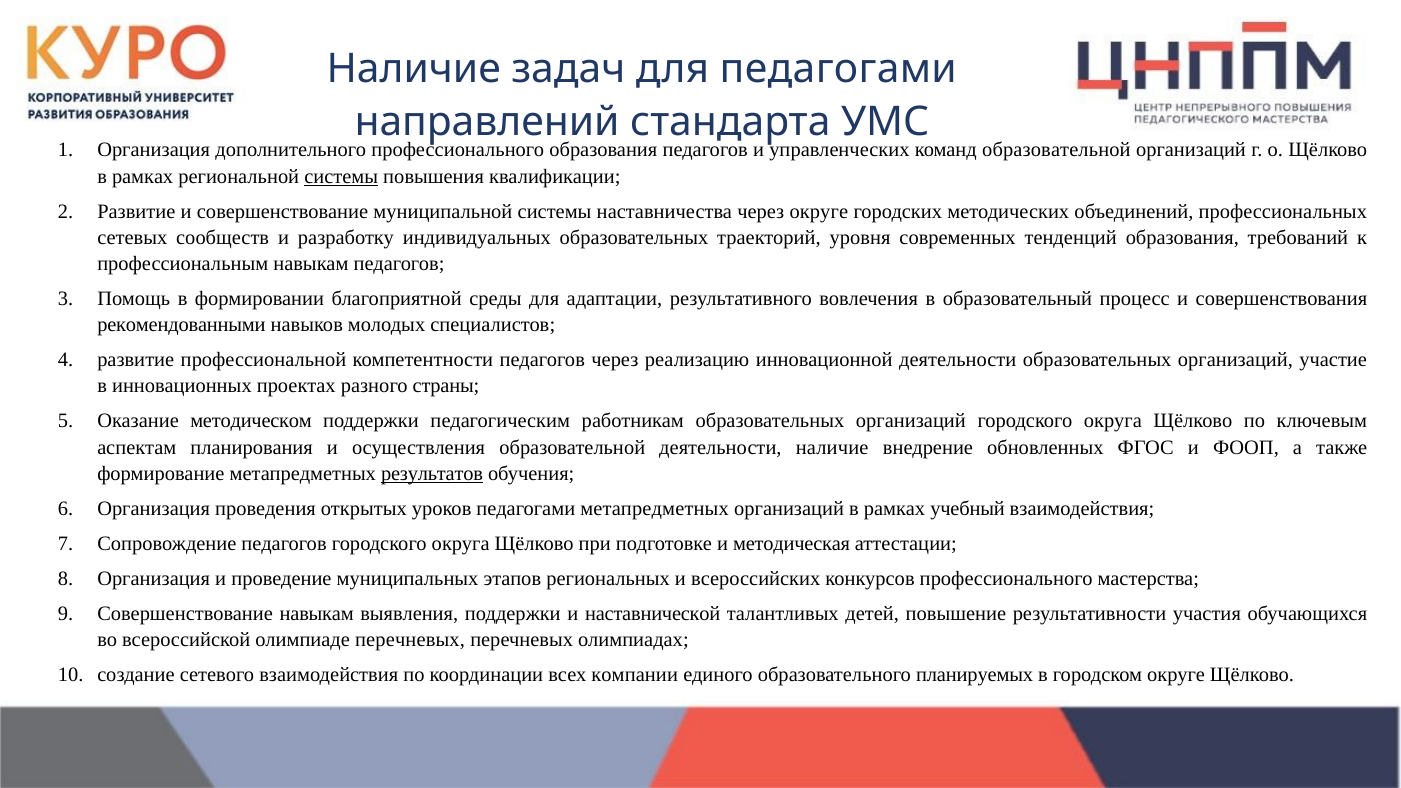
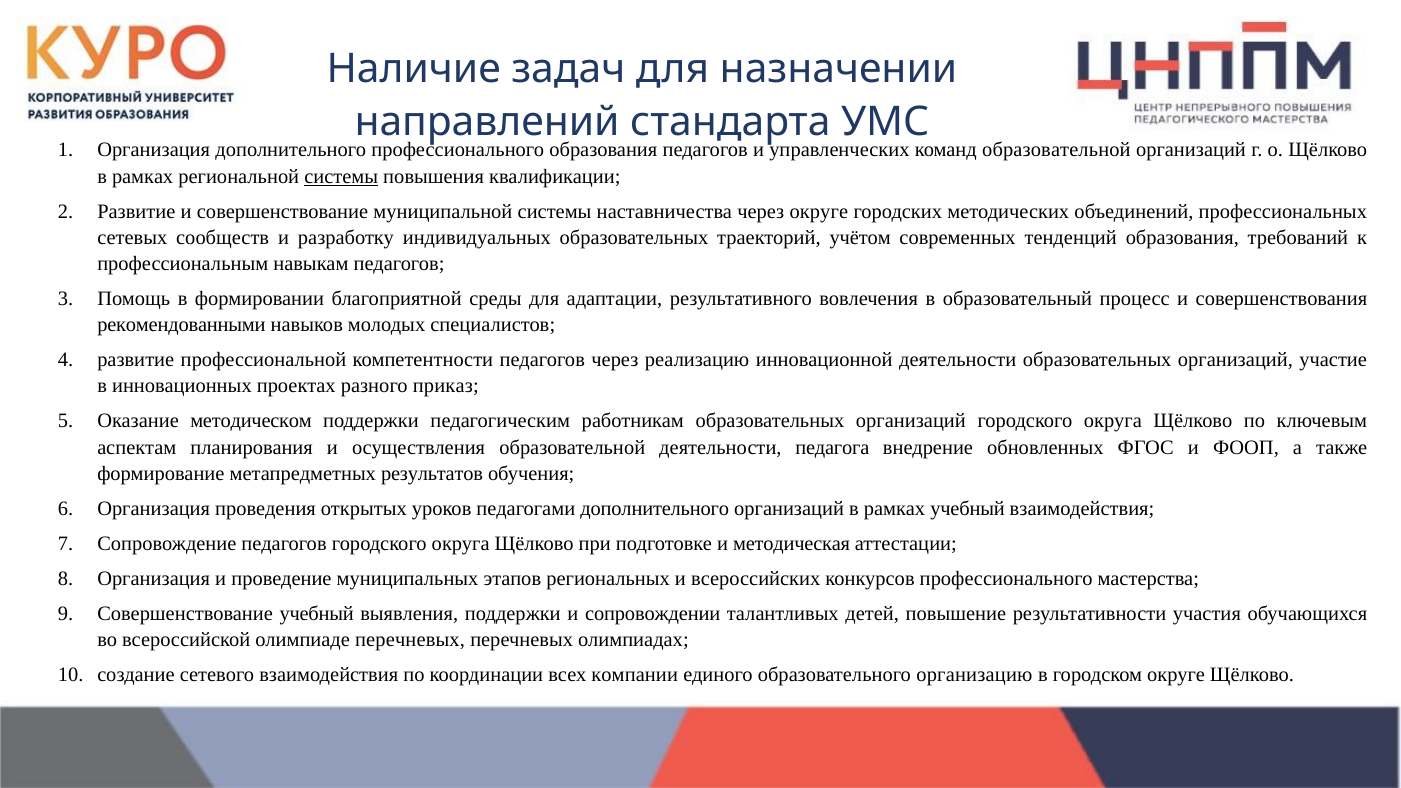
для педагогами: педагогами -> назначении
уровня: уровня -> учётом
страны: страны -> приказ
деятельности наличие: наличие -> педагога
результатов underline: present -> none
педагогами метапредметных: метапредметных -> дополнительного
Совершенствование навыкам: навыкам -> учебный
наставнической: наставнической -> сопровождении
планируемых: планируемых -> организацию
